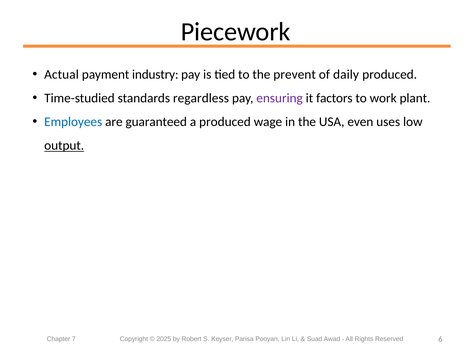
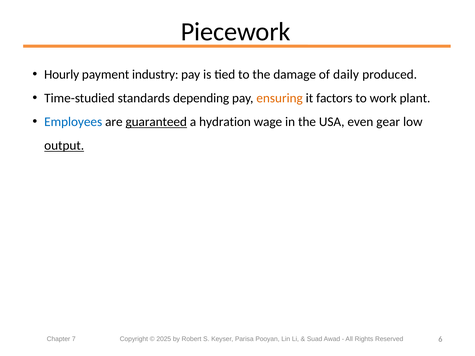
Actual: Actual -> Hourly
prevent: prevent -> damage
regardless: regardless -> depending
ensuring colour: purple -> orange
guaranteed underline: none -> present
a produced: produced -> hydration
uses: uses -> gear
